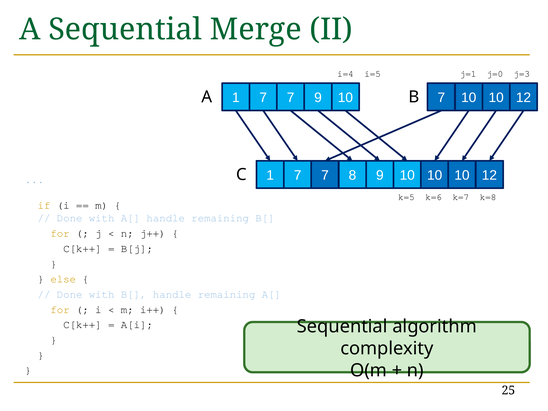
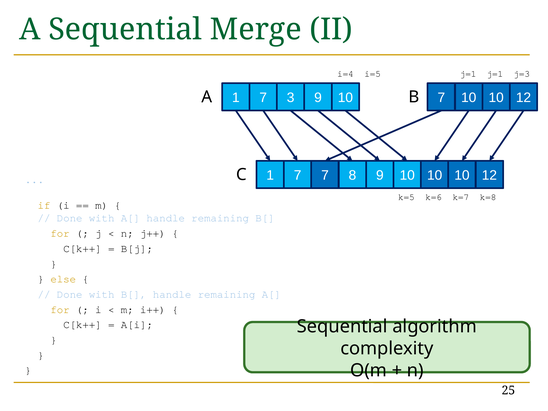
j=1 j=0: j=0 -> j=1
7 at (291, 98): 7 -> 3
